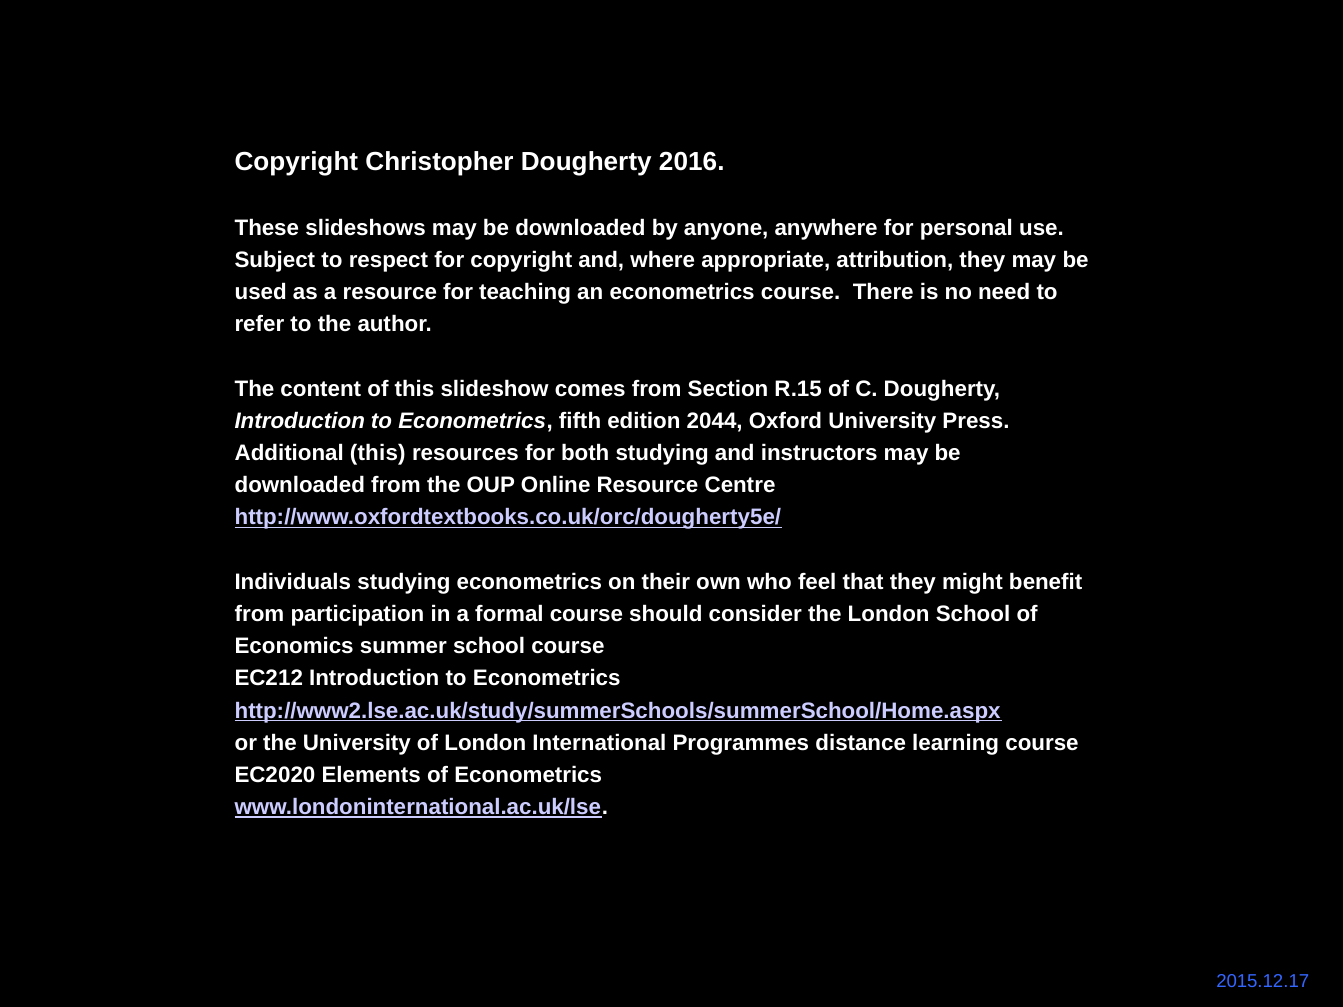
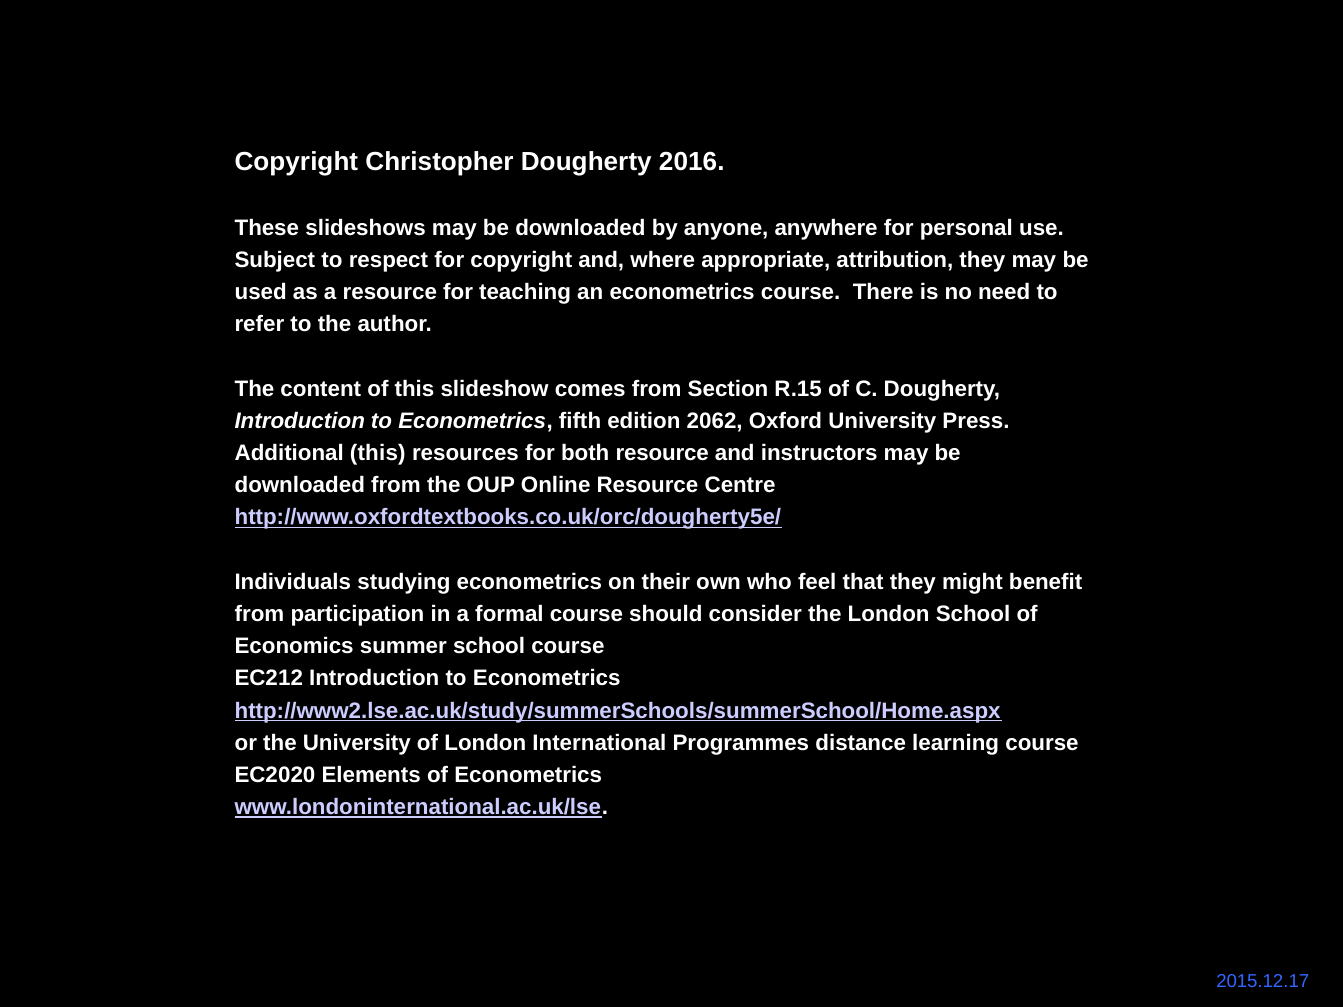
2044: 2044 -> 2062
both studying: studying -> resource
